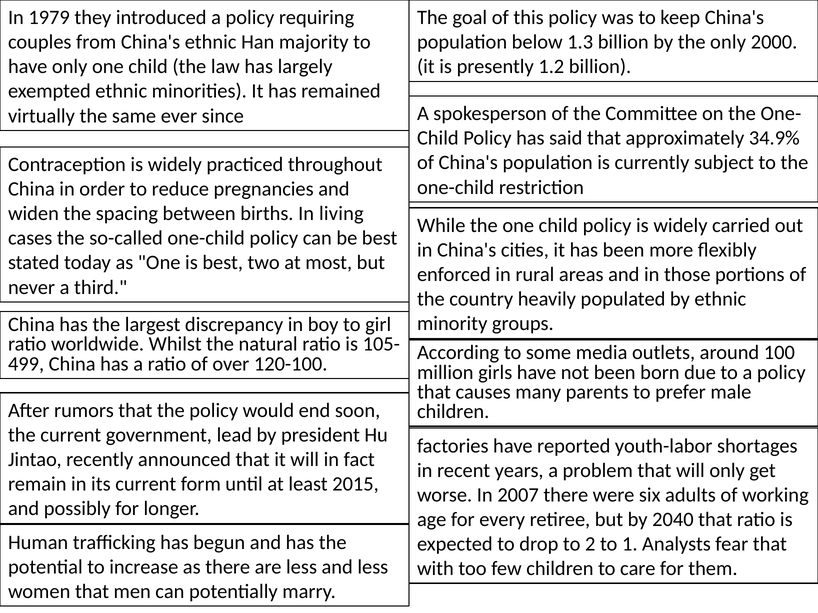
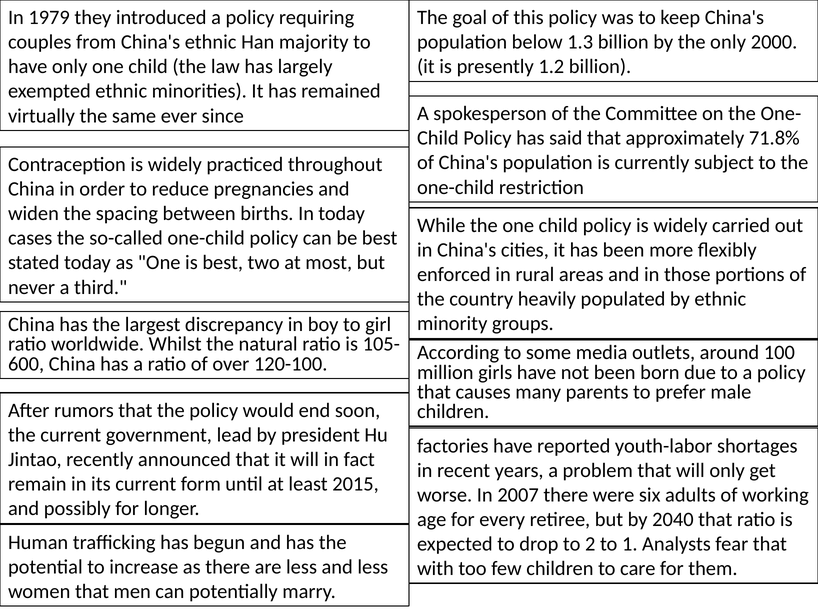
34.9%: 34.9% -> 71.8%
In living: living -> today
499: 499 -> 600
